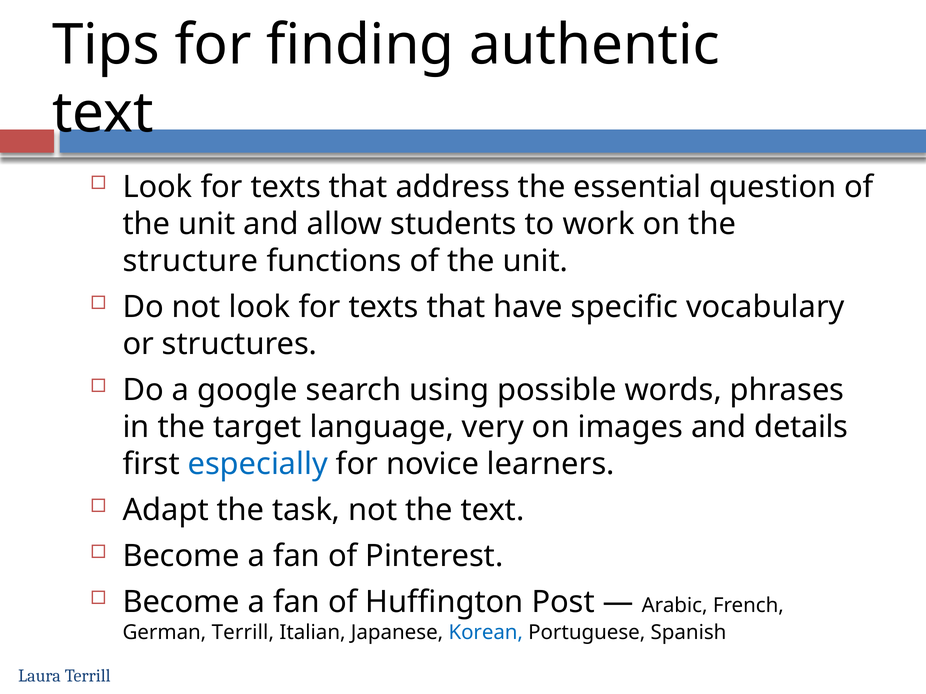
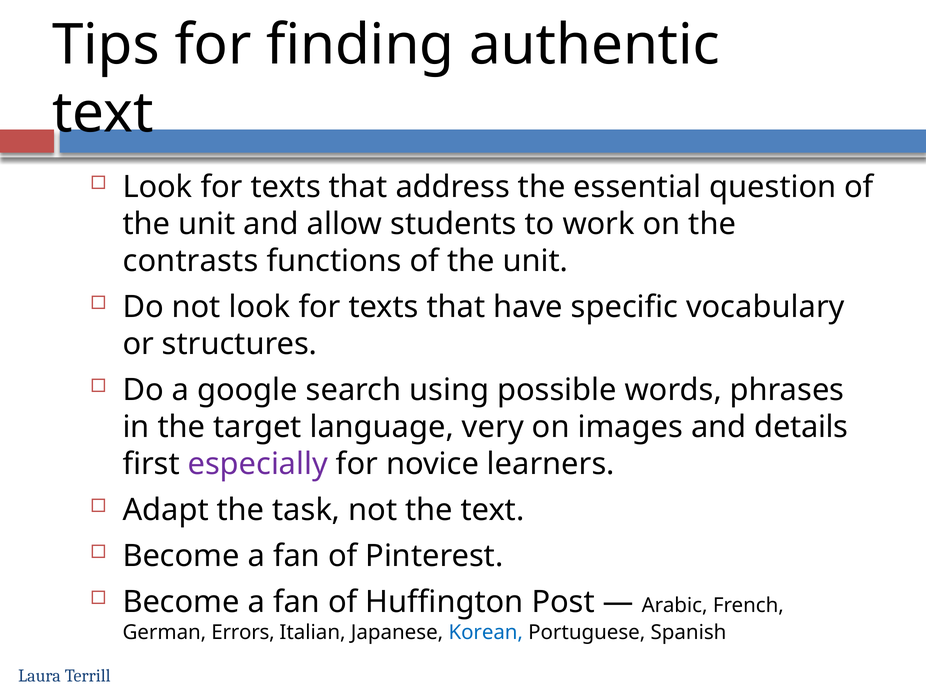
structure: structure -> contrasts
especially colour: blue -> purple
German Terrill: Terrill -> Errors
